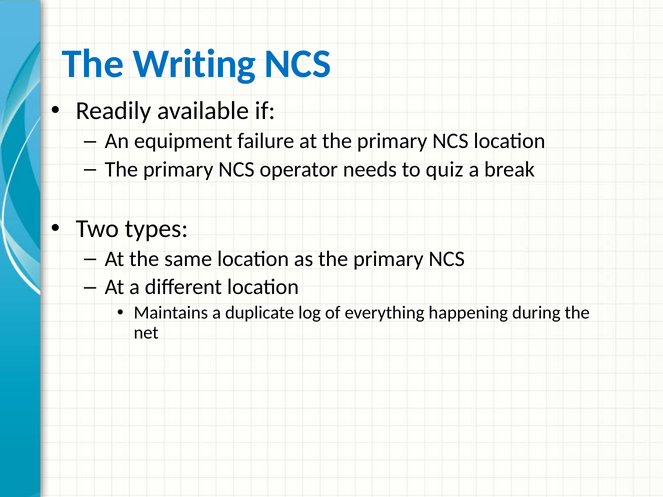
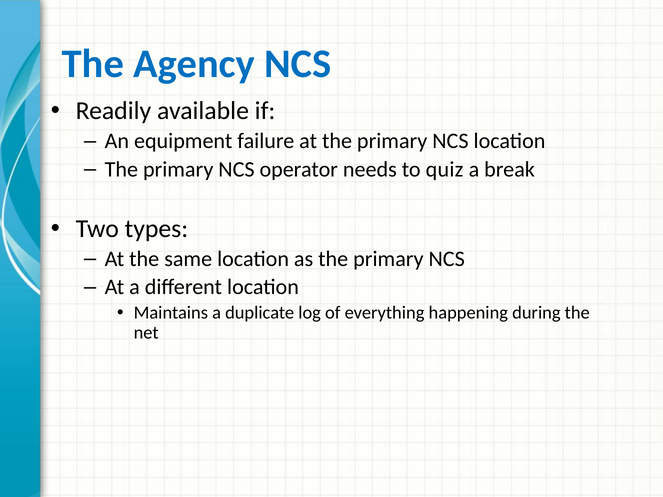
Writing: Writing -> Agency
